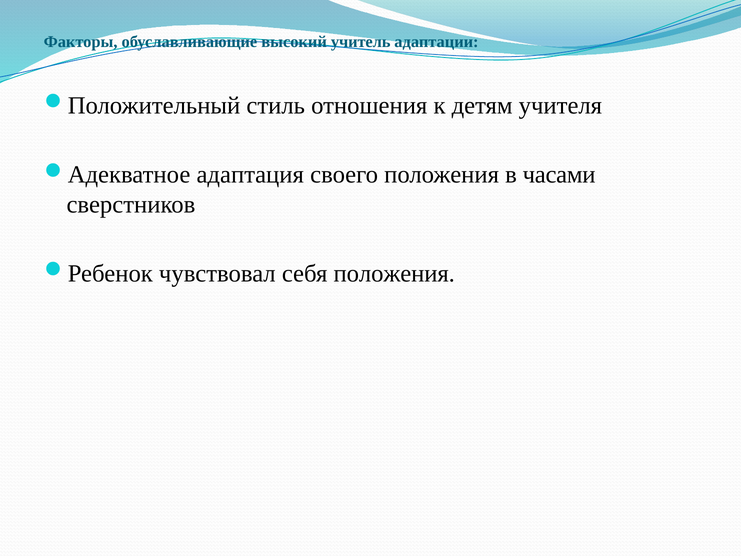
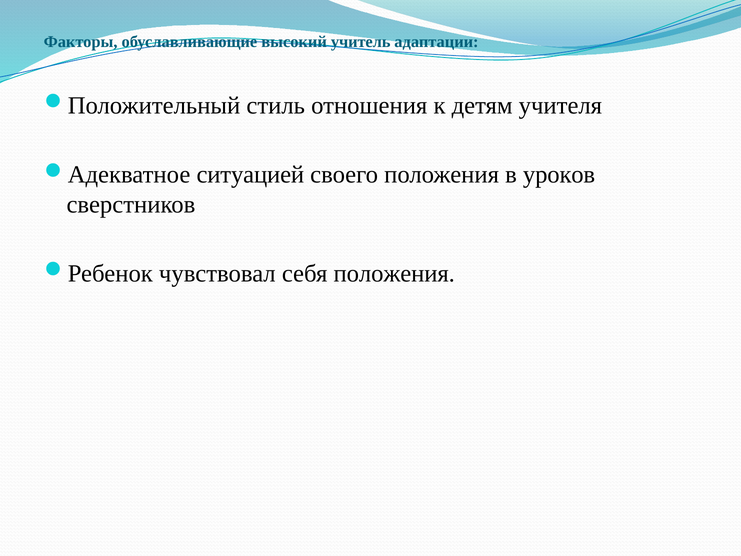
адаптация: адаптация -> ситуацией
часами: часами -> уроков
